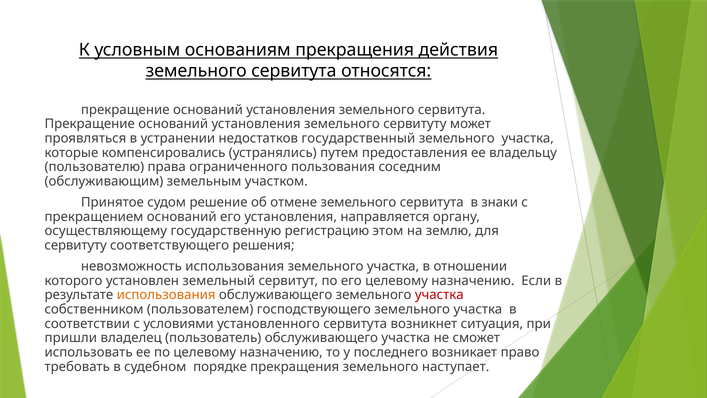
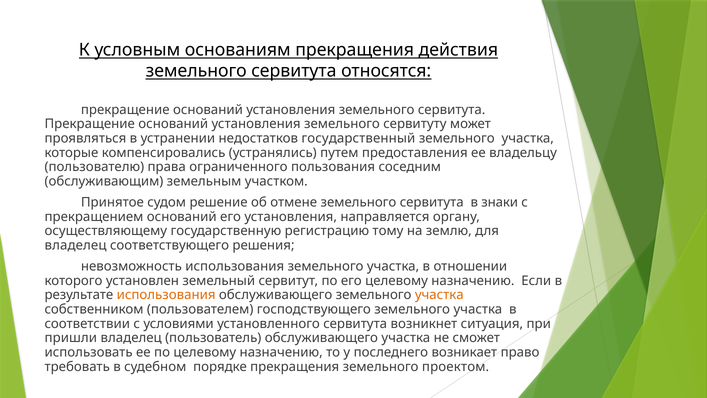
этом: этом -> тому
сервитуту at (76, 245): сервитуту -> владелец
участка at (439, 295) colour: red -> orange
наступает: наступает -> проектом
